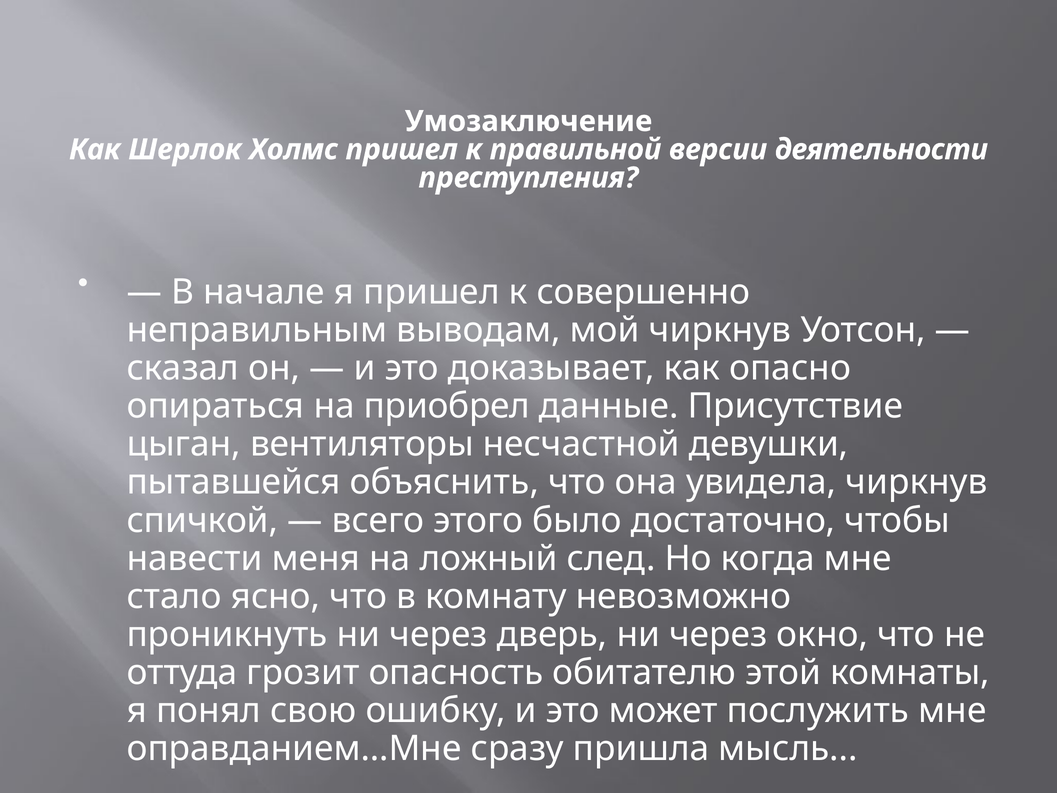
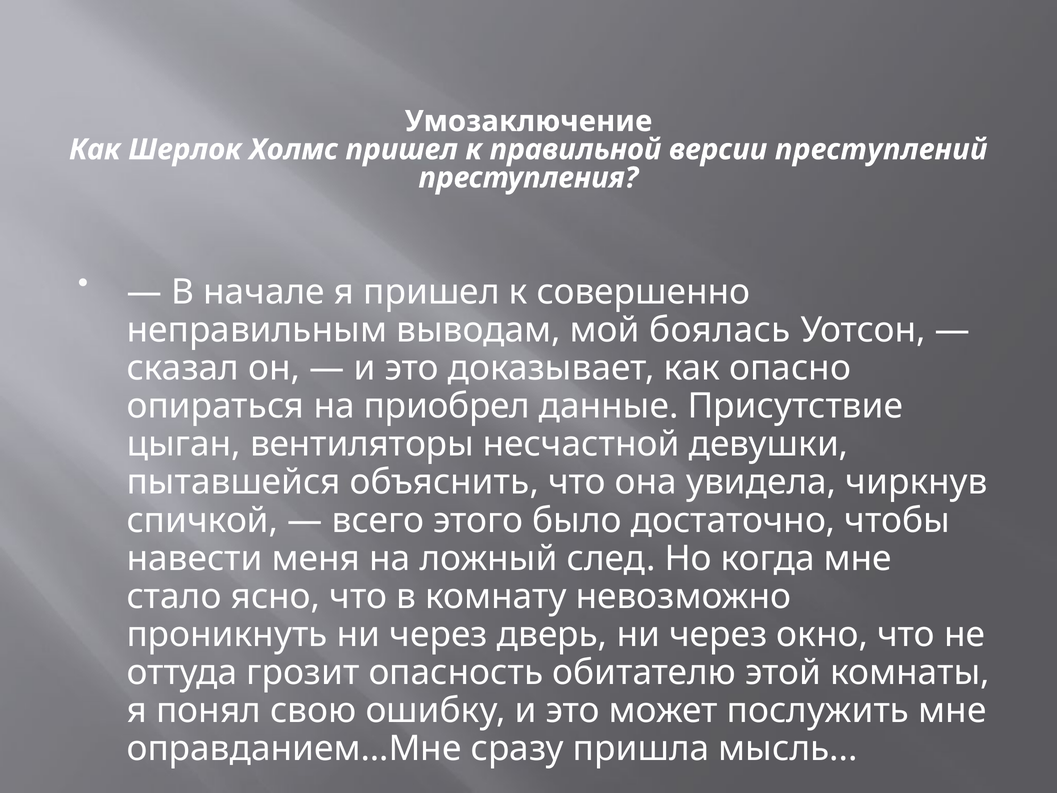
деятельности: деятельности -> преступлений
мой чиркнув: чиркнув -> боялась
